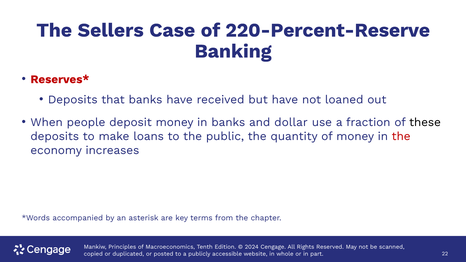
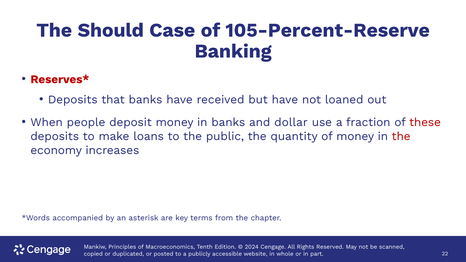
Sellers: Sellers -> Should
220‑Percent‑Reserve: 220‑Percent‑Reserve -> 105‑Percent‑Reserve
these colour: black -> red
